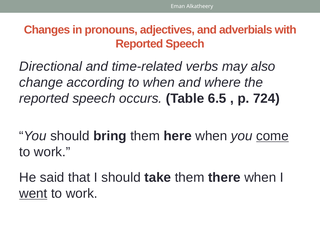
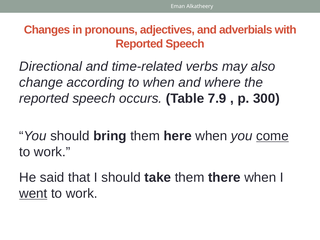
6.5: 6.5 -> 7.9
724: 724 -> 300
